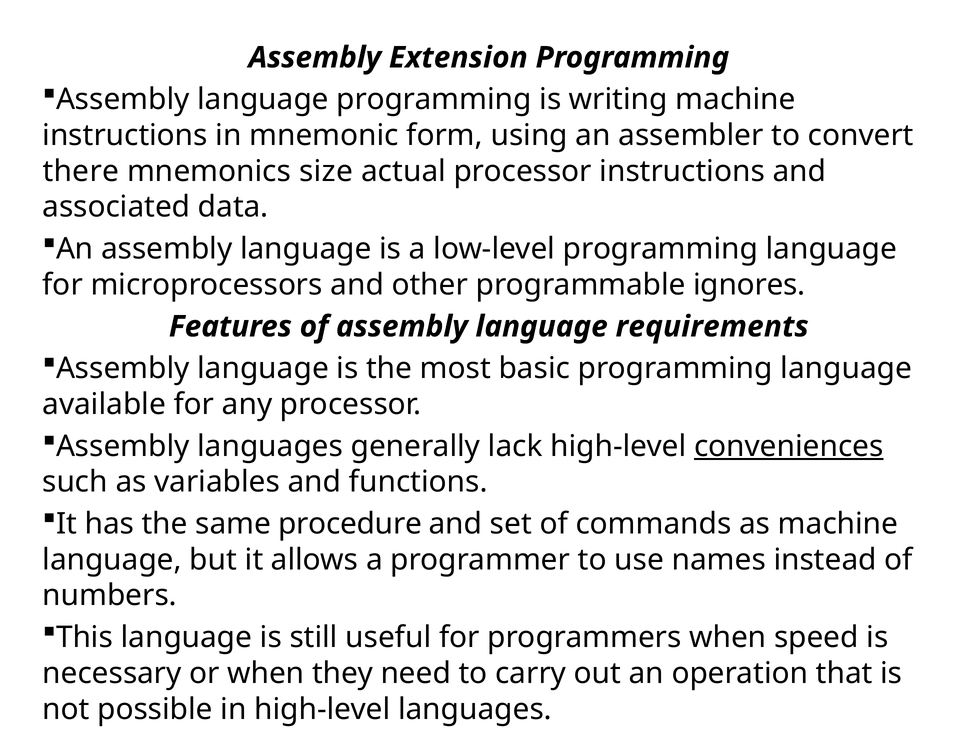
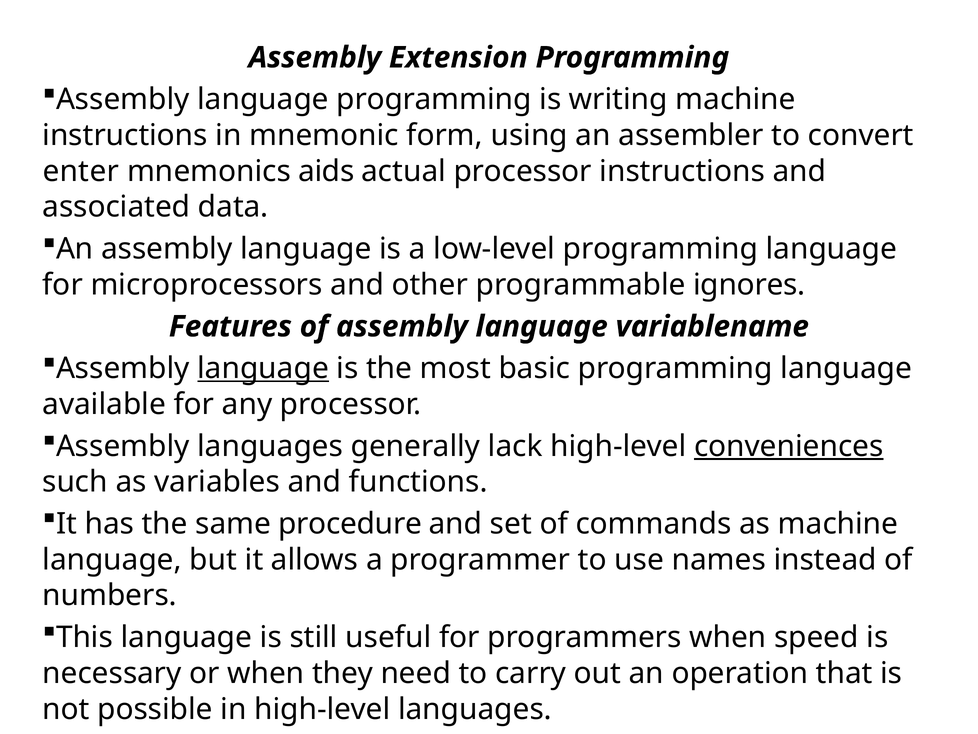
there: there -> enter
size: size -> aids
requirements: requirements -> variablename
language at (263, 368) underline: none -> present
